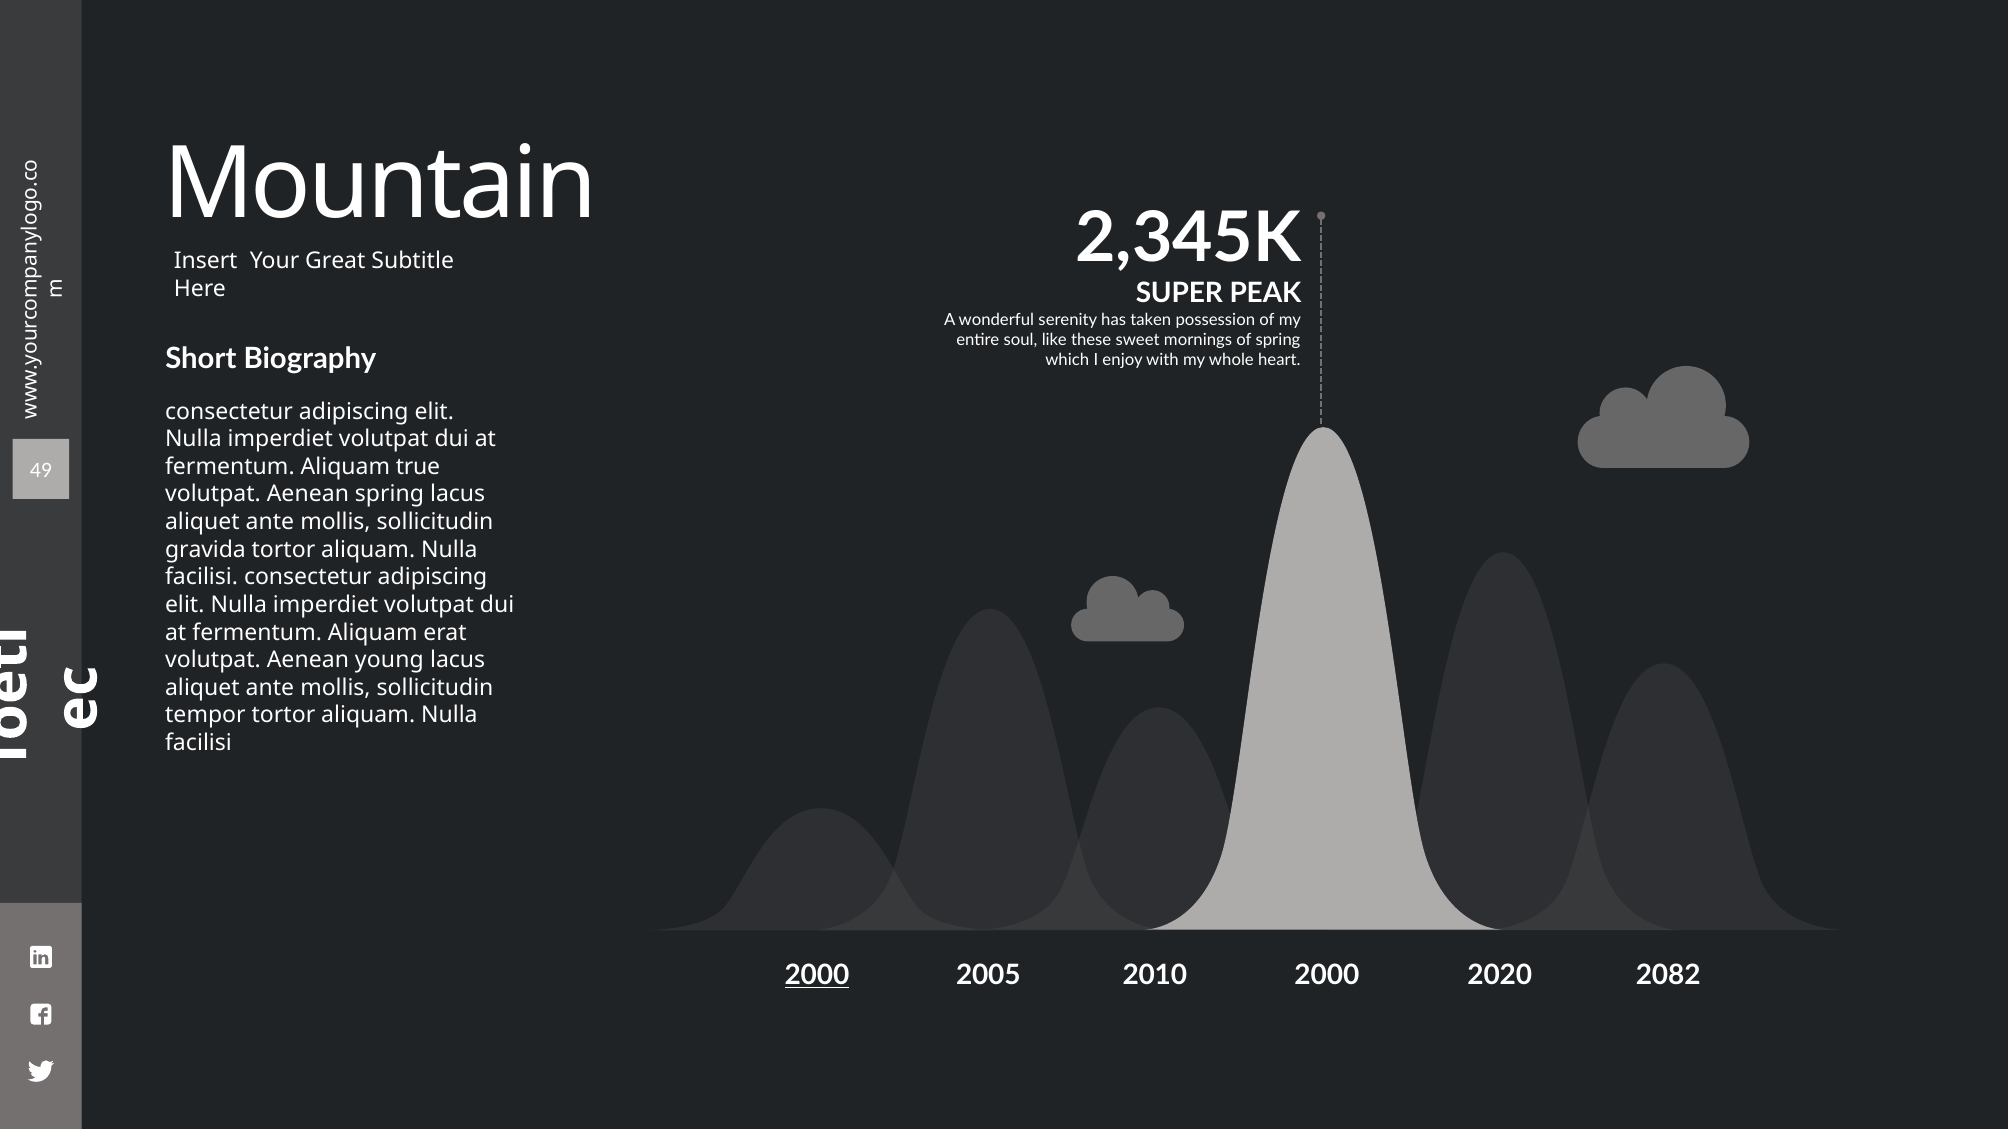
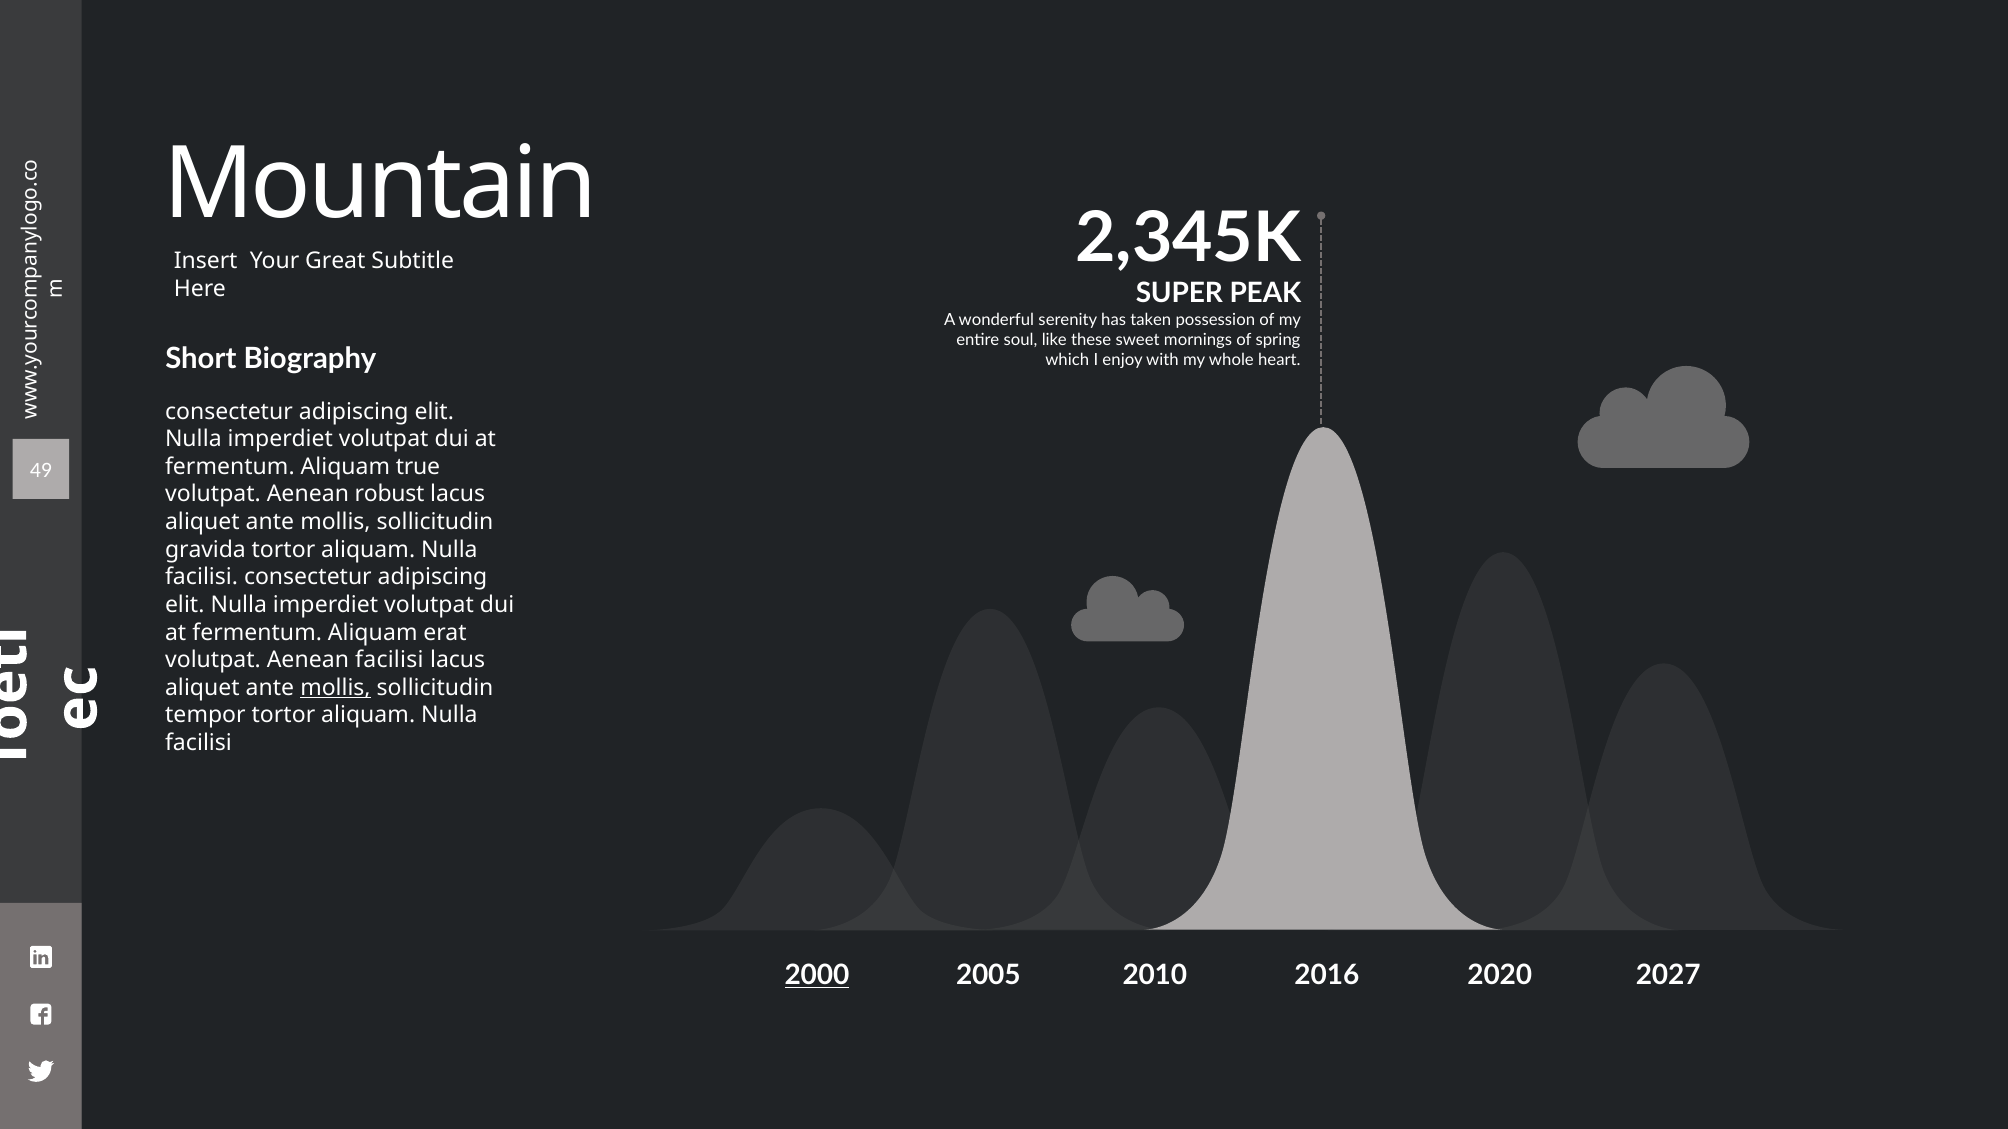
Aenean spring: spring -> robust
Aenean young: young -> facilisi
mollis at (335, 688) underline: none -> present
2010 2000: 2000 -> 2016
2082: 2082 -> 2027
